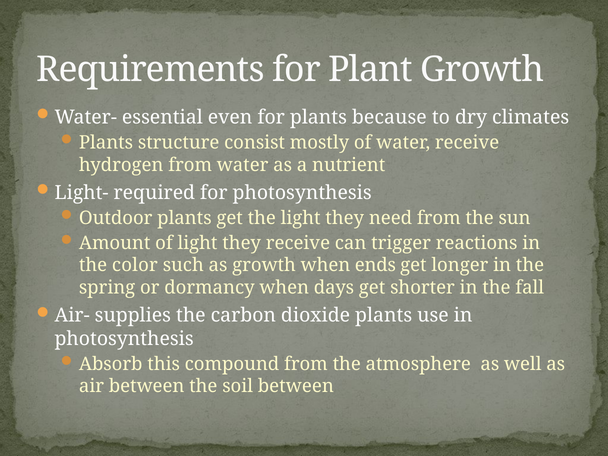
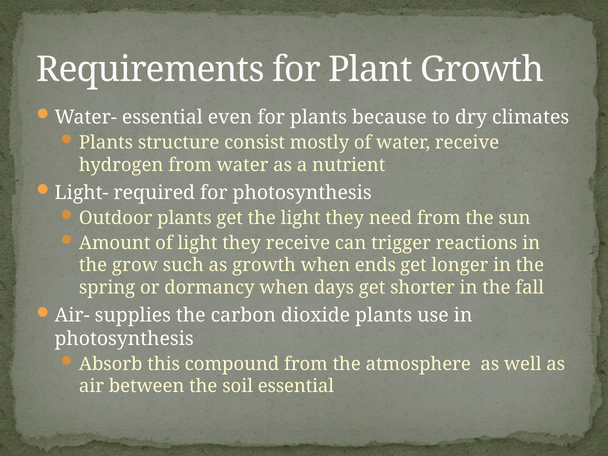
color: color -> grow
soil between: between -> essential
